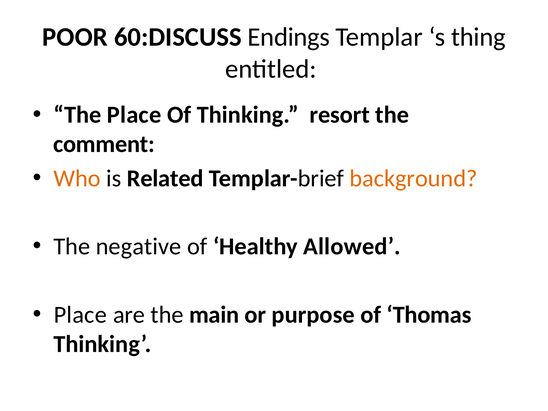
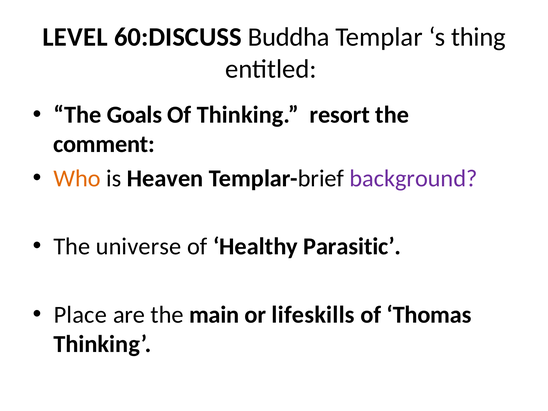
POOR: POOR -> LEVEL
Endings: Endings -> Buddha
The Place: Place -> Goals
Related: Related -> Heaven
background colour: orange -> purple
negative: negative -> universe
Allowed: Allowed -> Parasitic
purpose: purpose -> lifeskills
